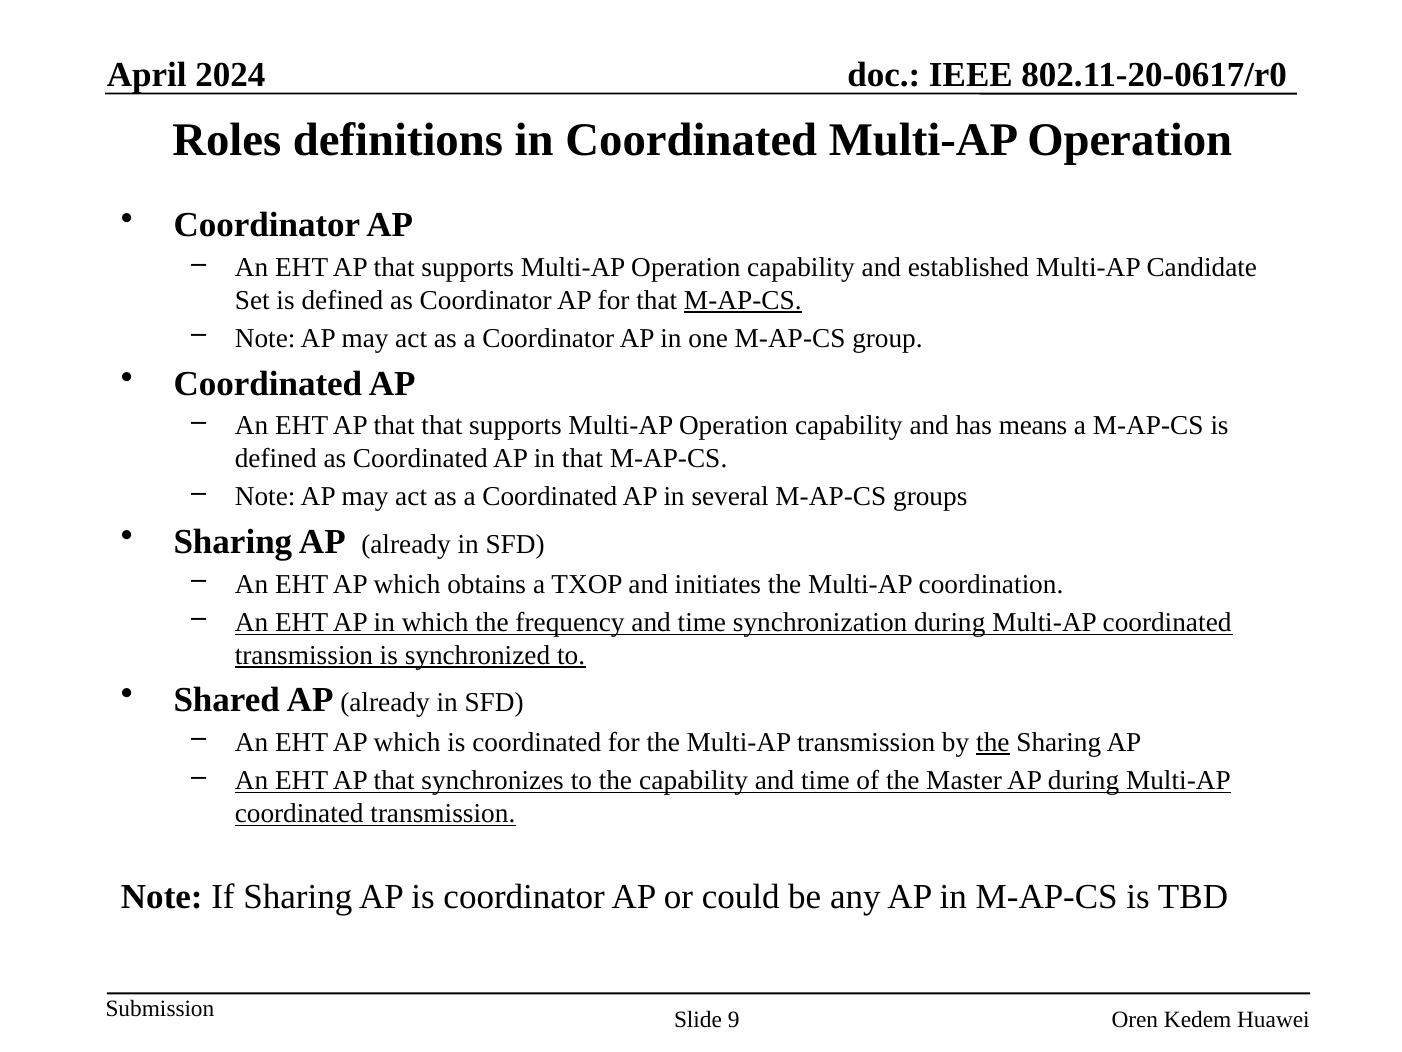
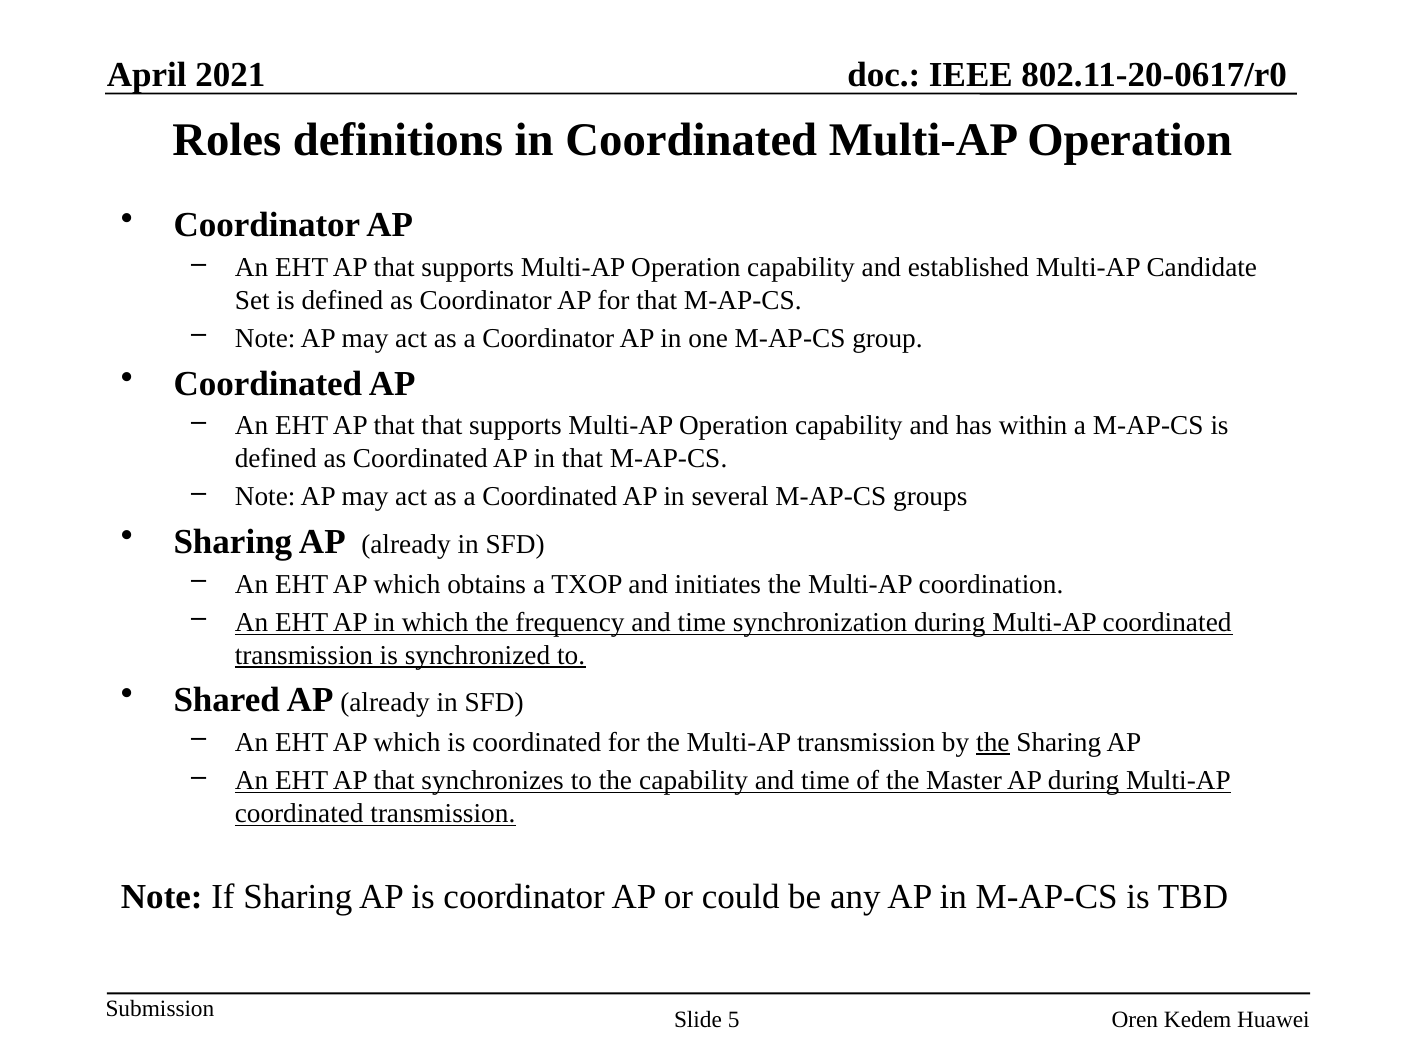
2024: 2024 -> 2021
M-AP-CS at (743, 300) underline: present -> none
means: means -> within
9: 9 -> 5
